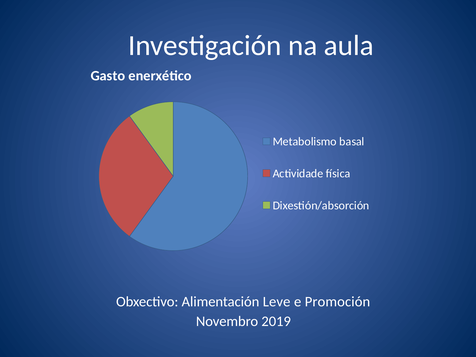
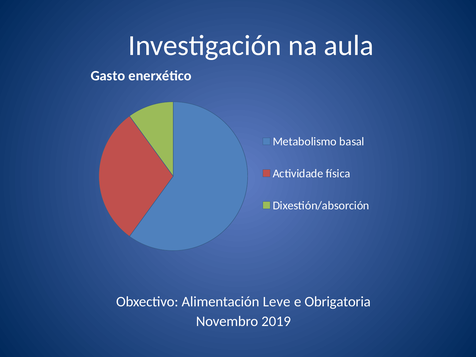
Promoción: Promoción -> Obrigatoria
